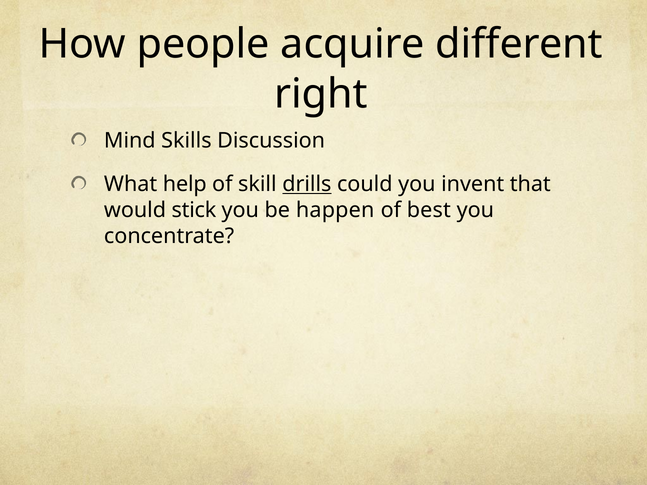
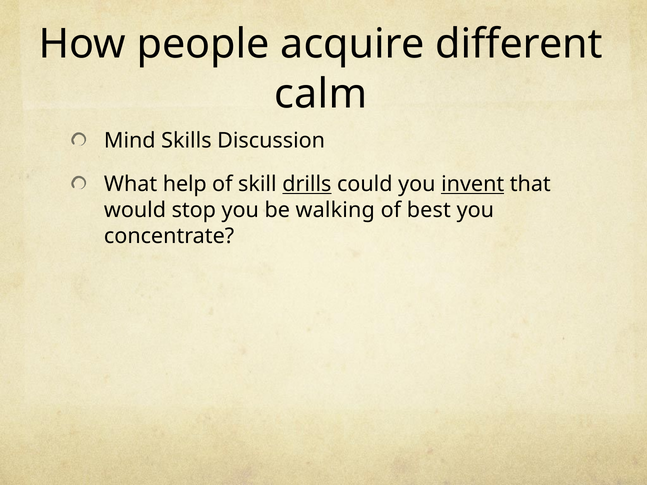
right: right -> calm
invent underline: none -> present
stick: stick -> stop
happen: happen -> walking
